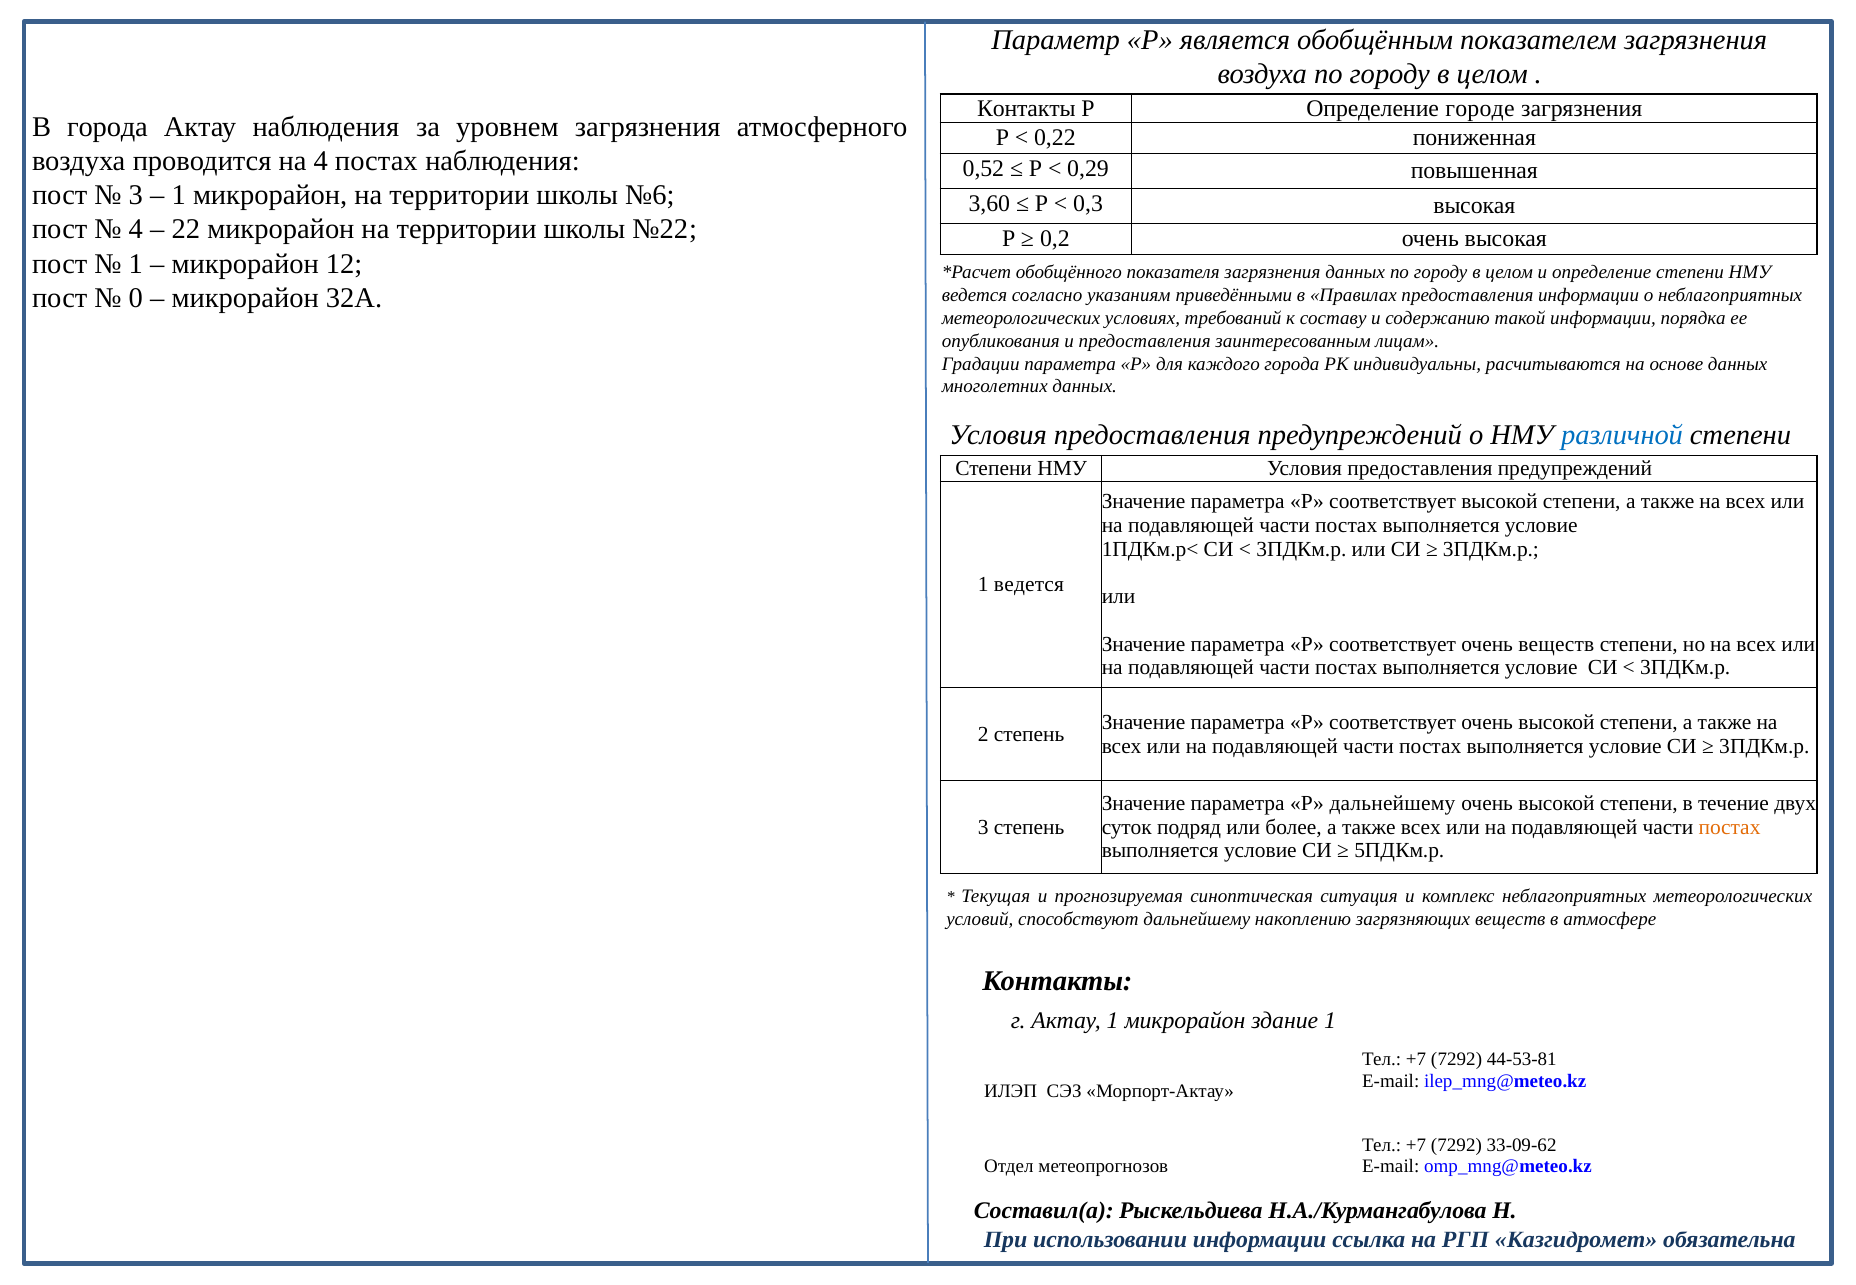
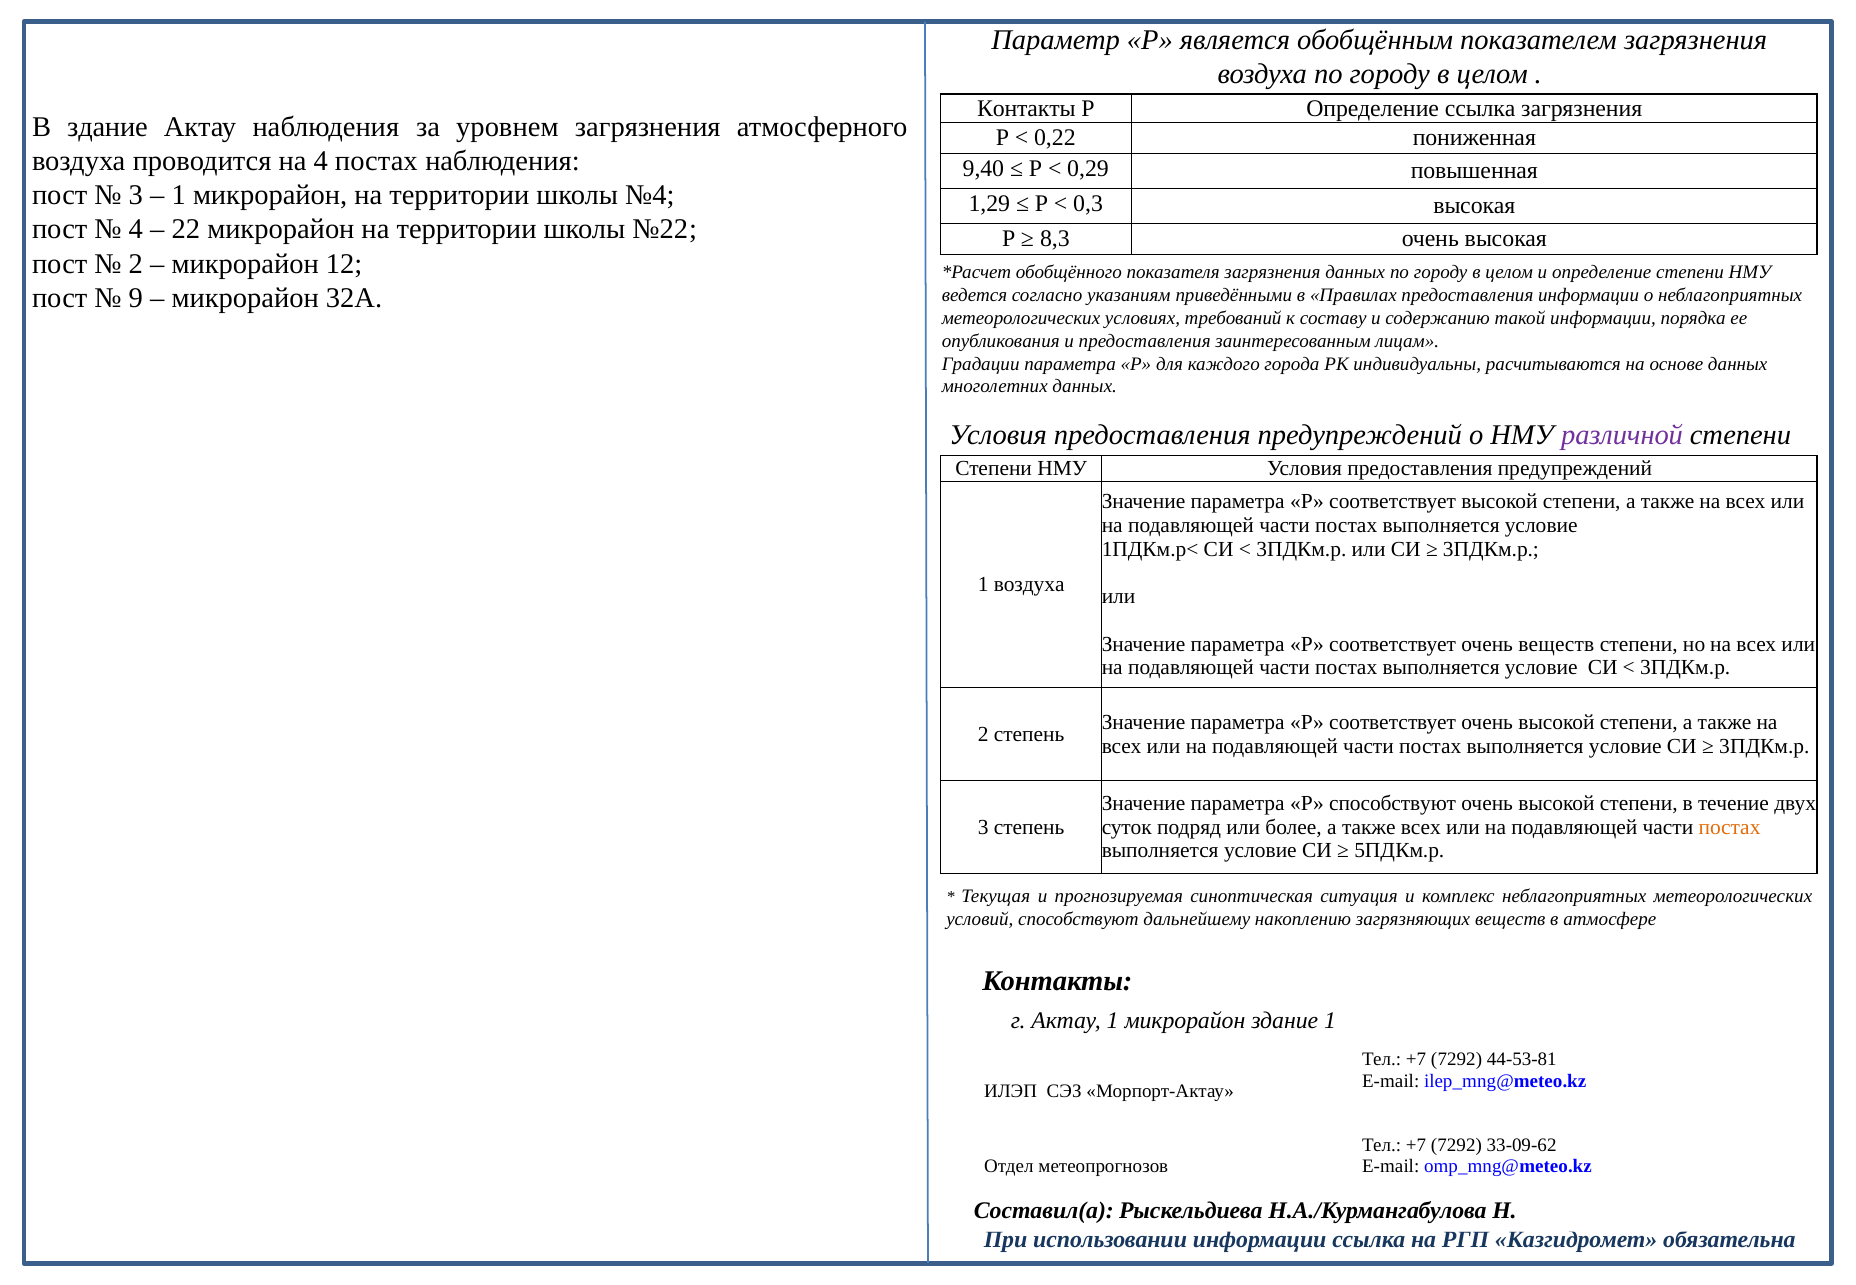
Определение городе: городе -> ссылка
В города: города -> здание
0,52: 0,52 -> 9,40
№6: №6 -> №4
3,60: 3,60 -> 1,29
0,2: 0,2 -> 8,3
1 at (136, 264): 1 -> 2
0: 0 -> 9
различной colour: blue -> purple
1 ведется: ведется -> воздуха
Р дальнейшему: дальнейшему -> способствуют
